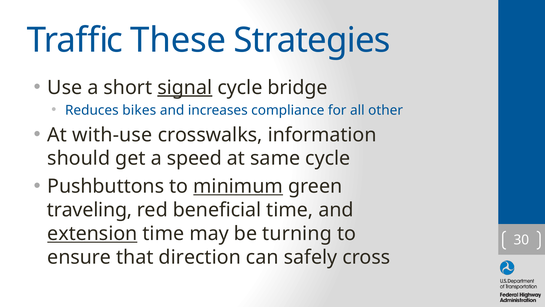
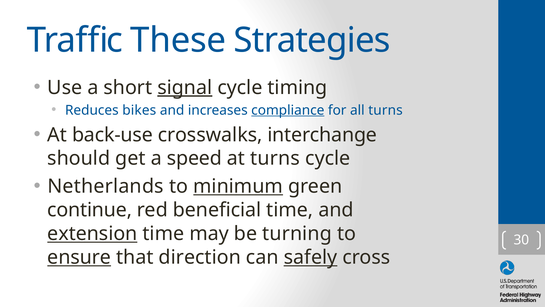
bridge: bridge -> timing
compliance underline: none -> present
all other: other -> turns
with-use: with-use -> back-use
information: information -> interchange
at same: same -> turns
Pushbuttons: Pushbuttons -> Netherlands
traveling: traveling -> continue
ensure underline: none -> present
safely underline: none -> present
